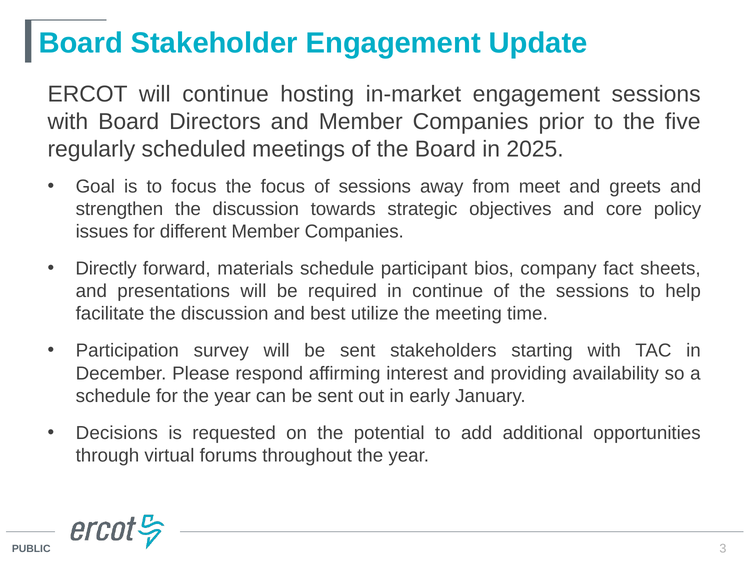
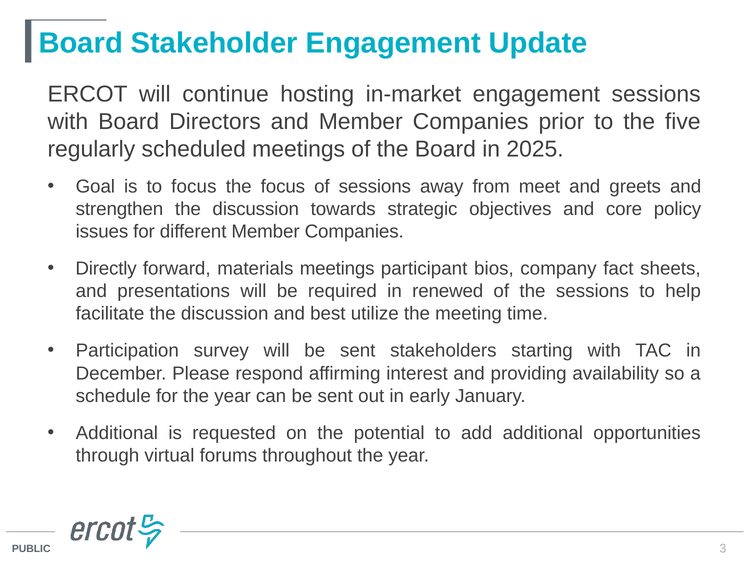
materials schedule: schedule -> meetings
in continue: continue -> renewed
Decisions at (117, 433): Decisions -> Additional
